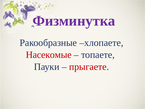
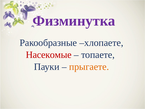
прыгаете colour: red -> orange
